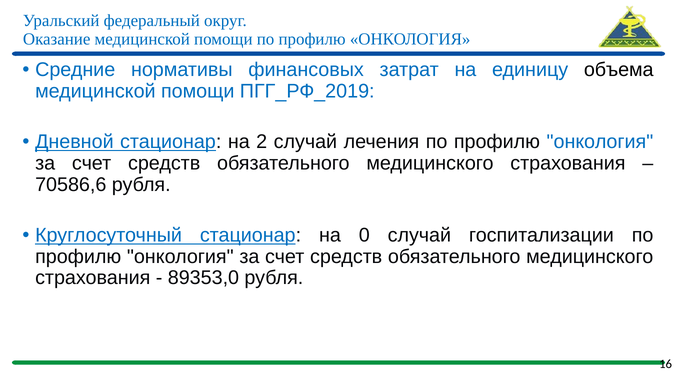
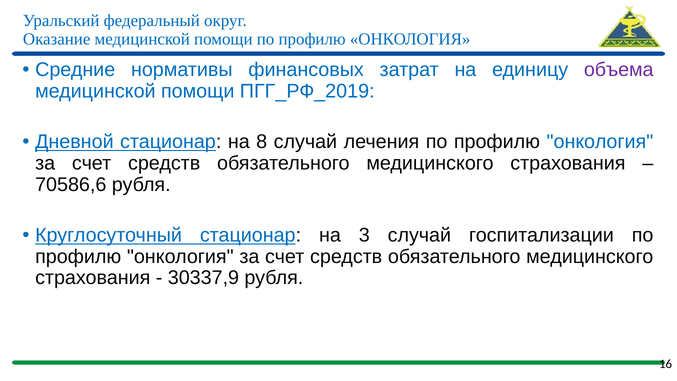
объема colour: black -> purple
2: 2 -> 8
0: 0 -> 3
89353,0: 89353,0 -> 30337,9
